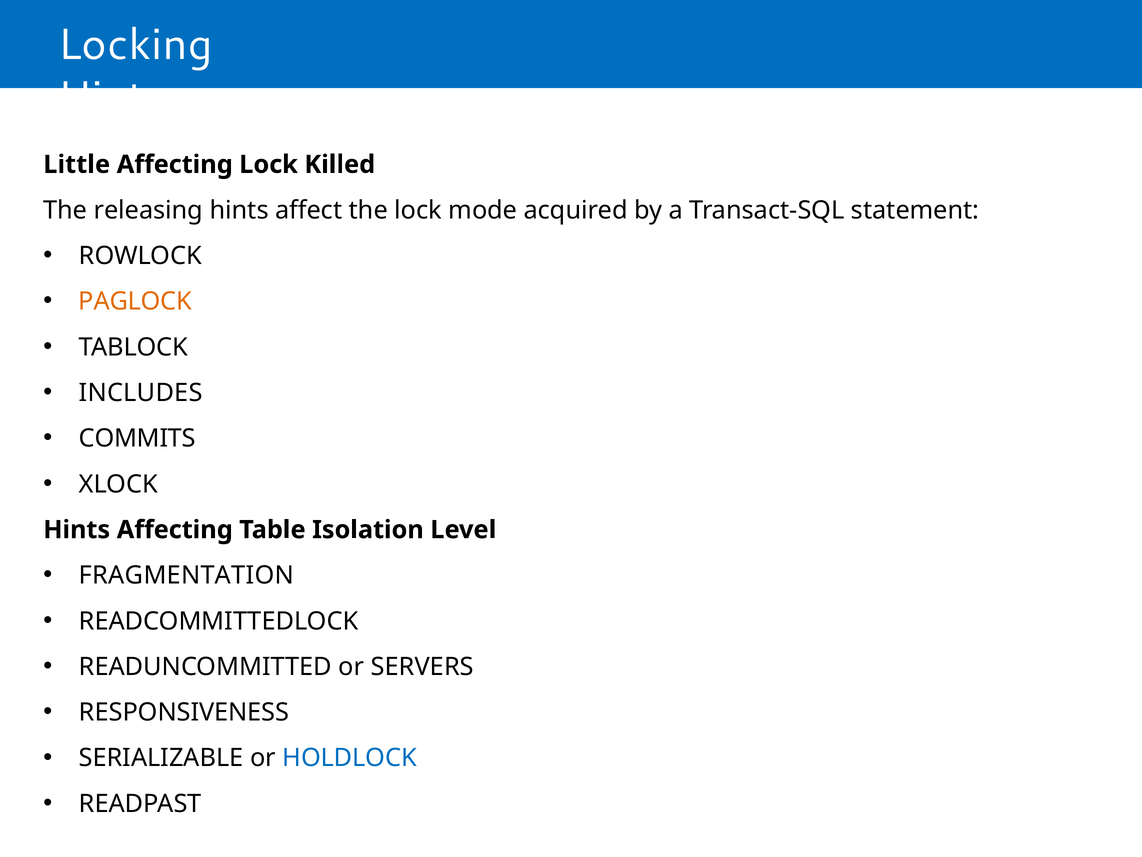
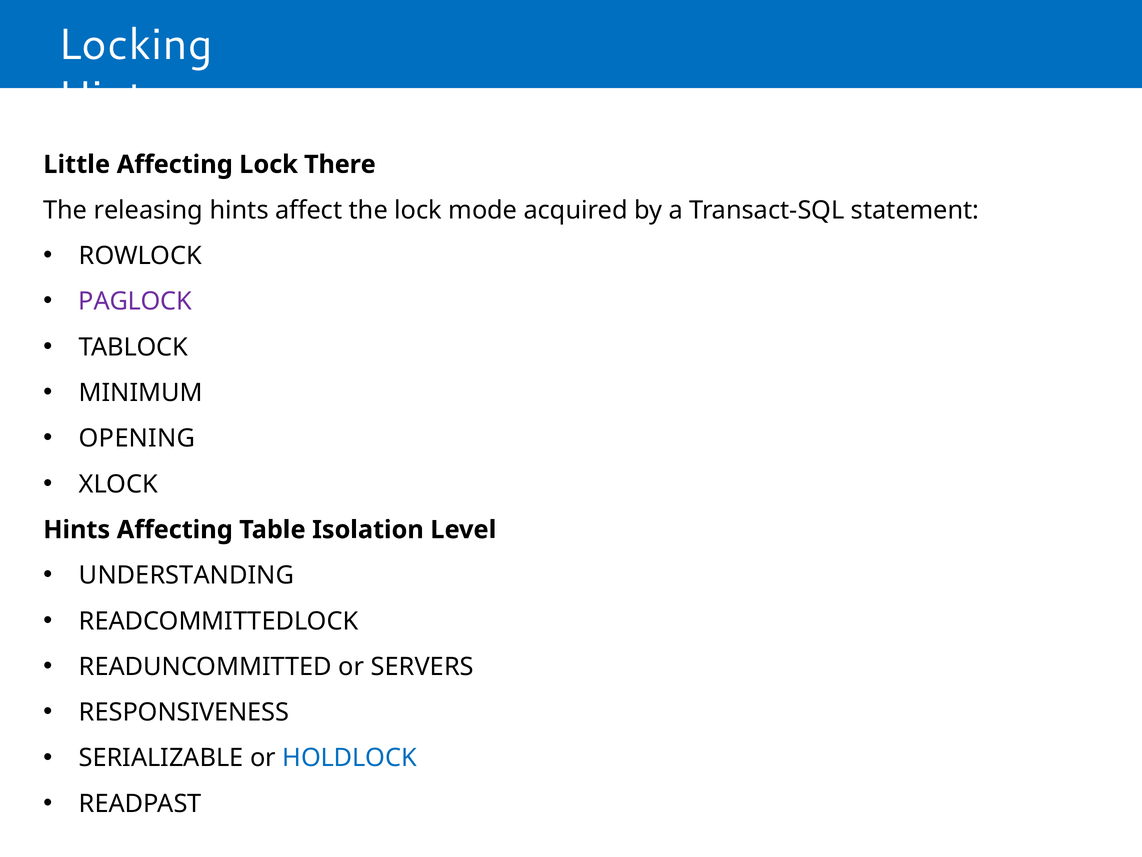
Killed: Killed -> There
PAGLOCK colour: orange -> purple
INCLUDES: INCLUDES -> MINIMUM
COMMITS: COMMITS -> OPENING
FRAGMENTATION: FRAGMENTATION -> UNDERSTANDING
